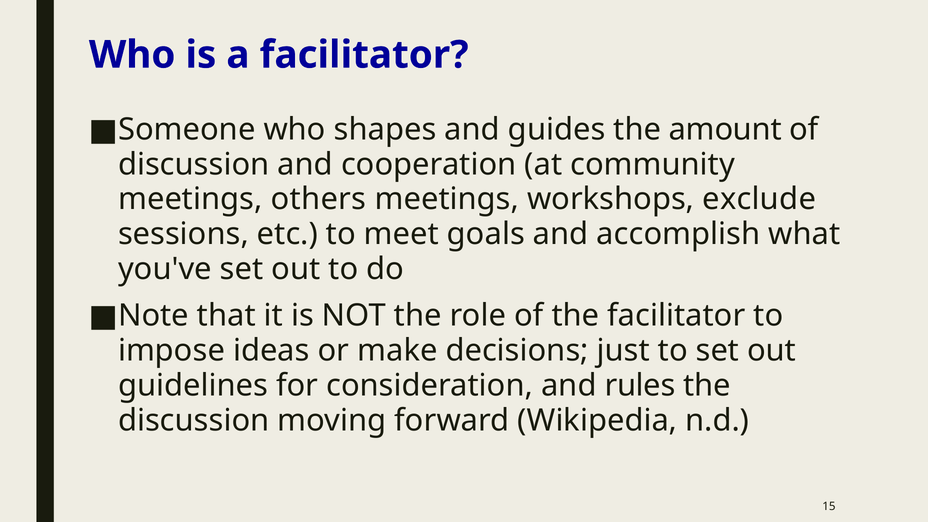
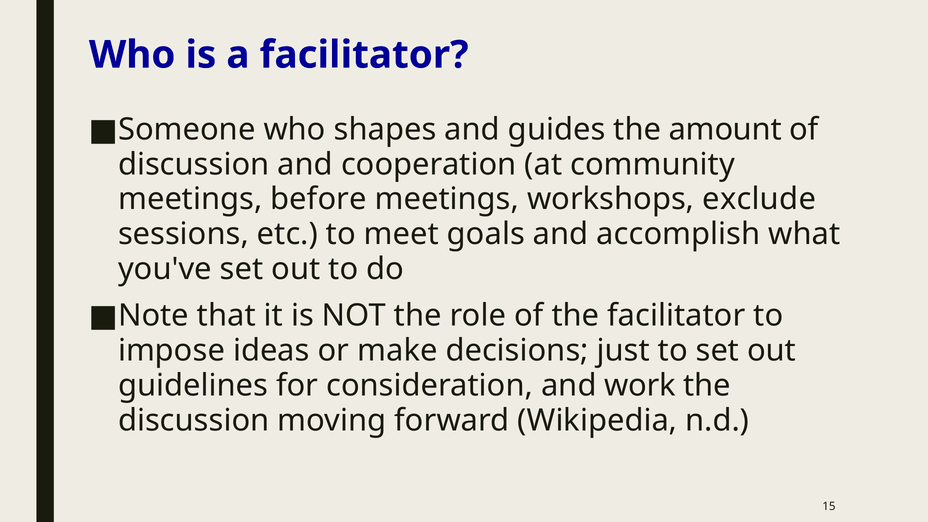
others: others -> before
rules: rules -> work
